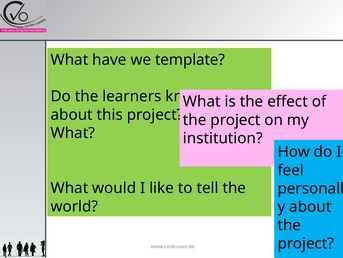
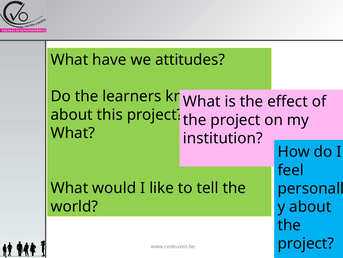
template: template -> attitudes
